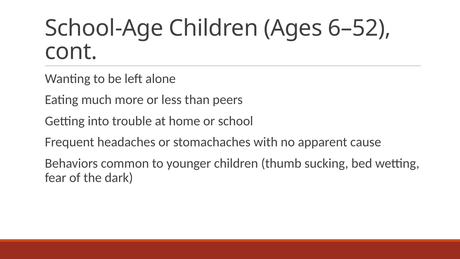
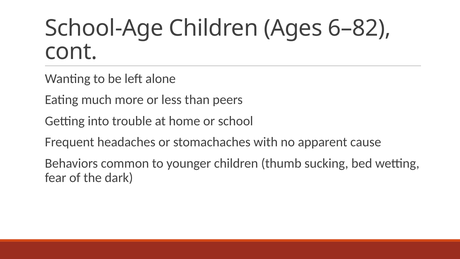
6–52: 6–52 -> 6–82
